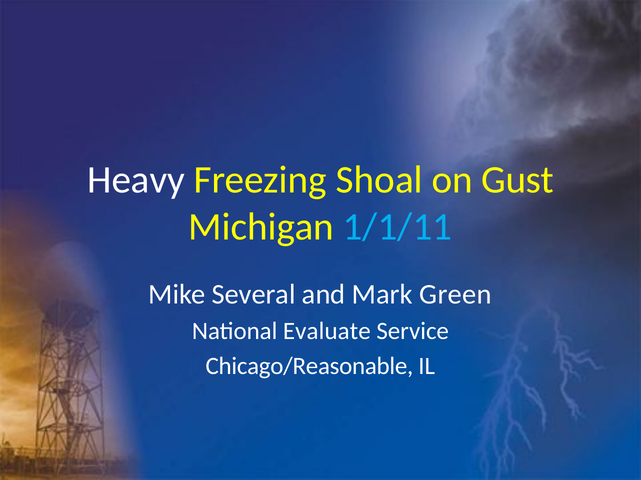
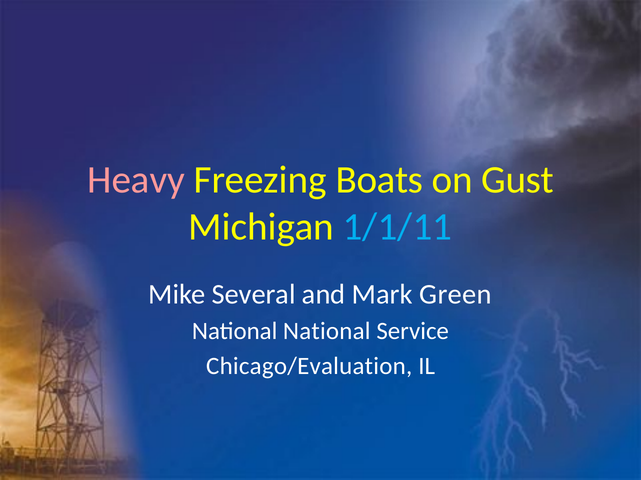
Heavy colour: white -> pink
Shoal: Shoal -> Boats
National Evaluate: Evaluate -> National
Chicago/Reasonable: Chicago/Reasonable -> Chicago/Evaluation
